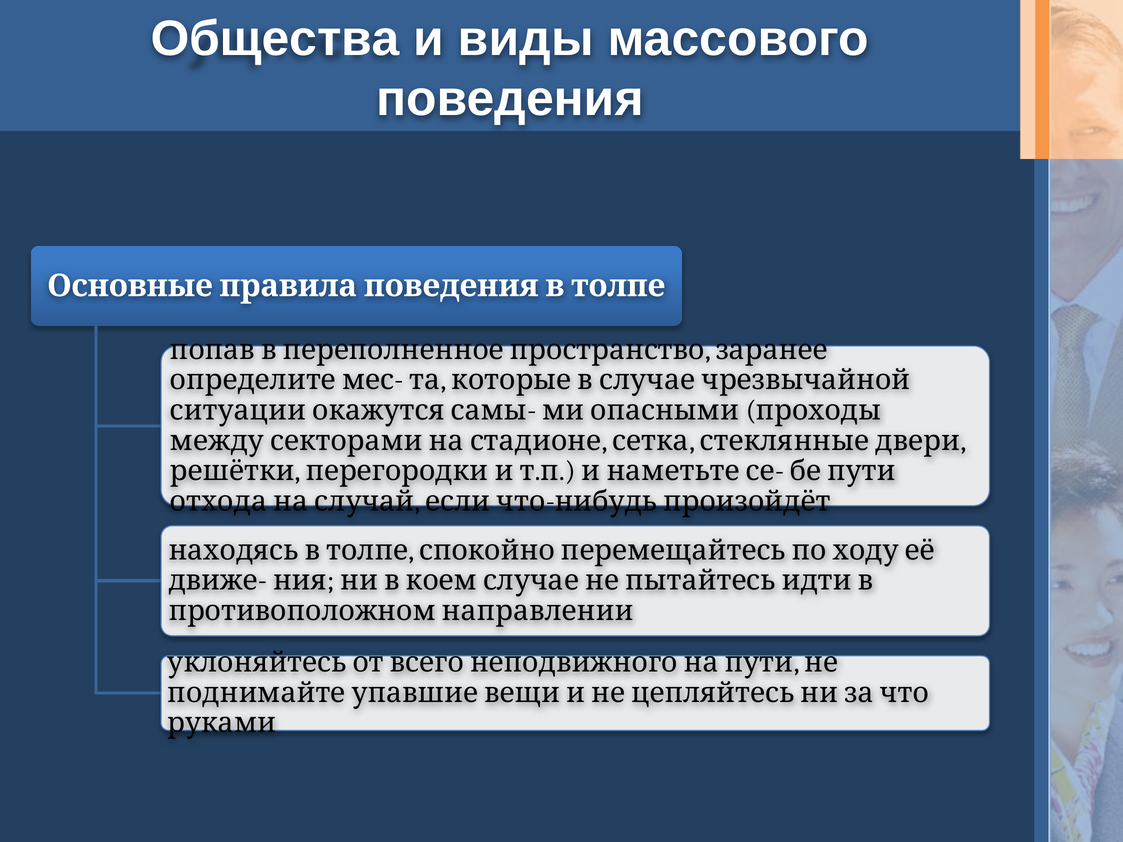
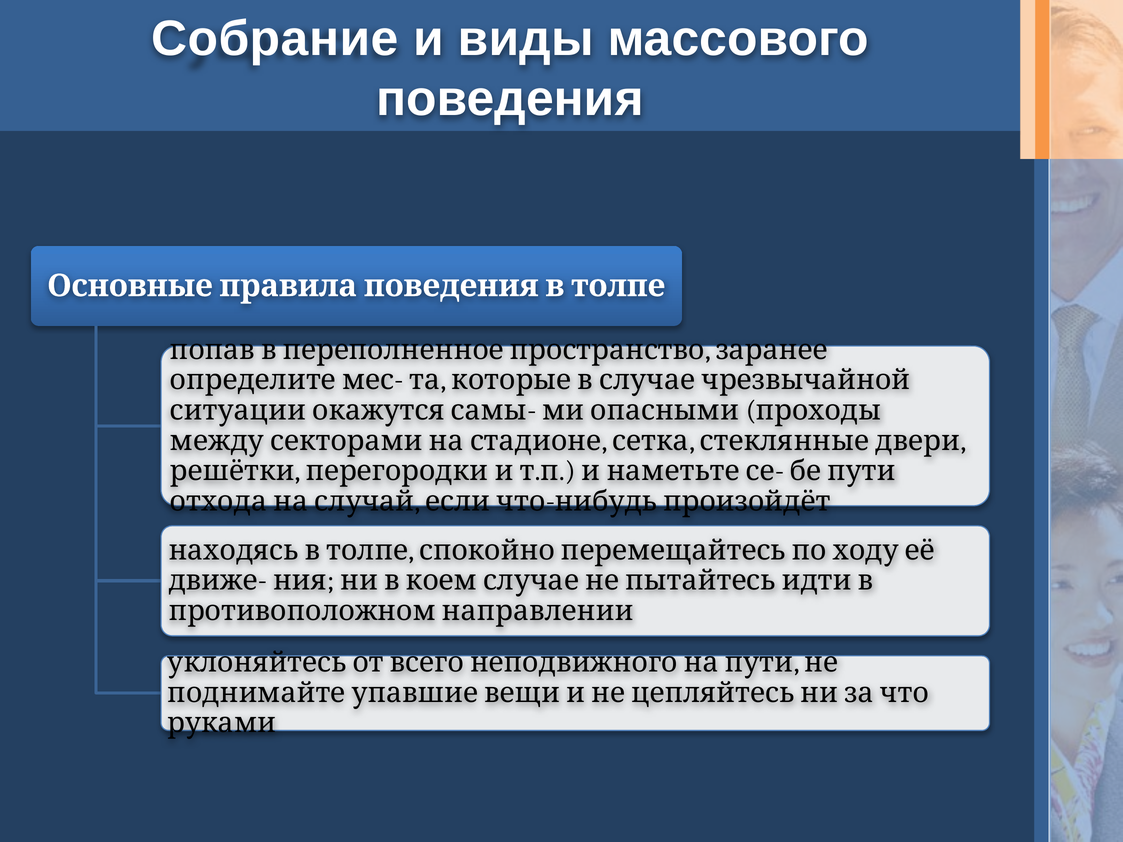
Общества: Общества -> Собрание
